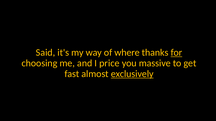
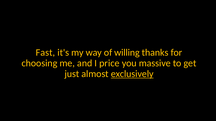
Said: Said -> Fast
where: where -> willing
for underline: present -> none
fast: fast -> just
